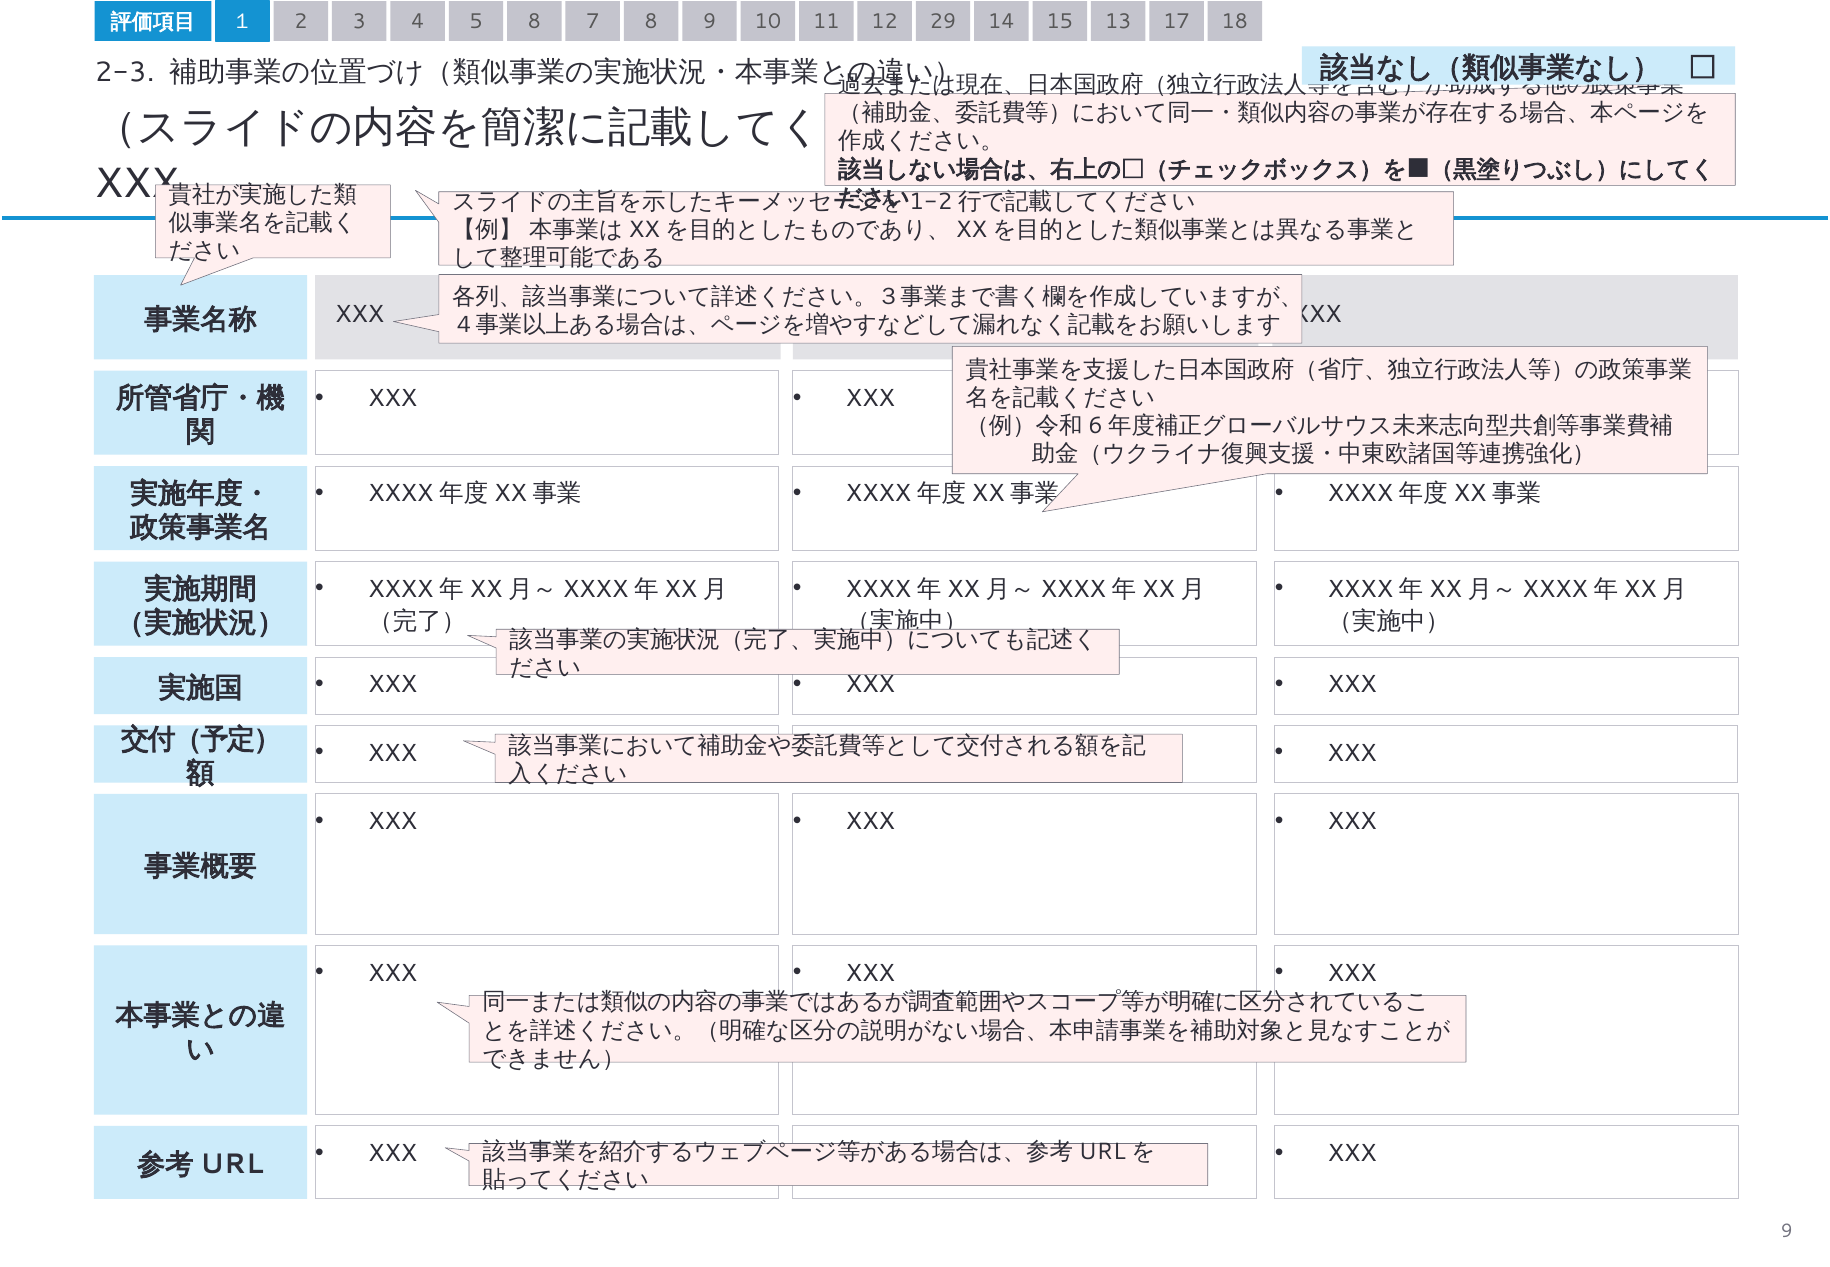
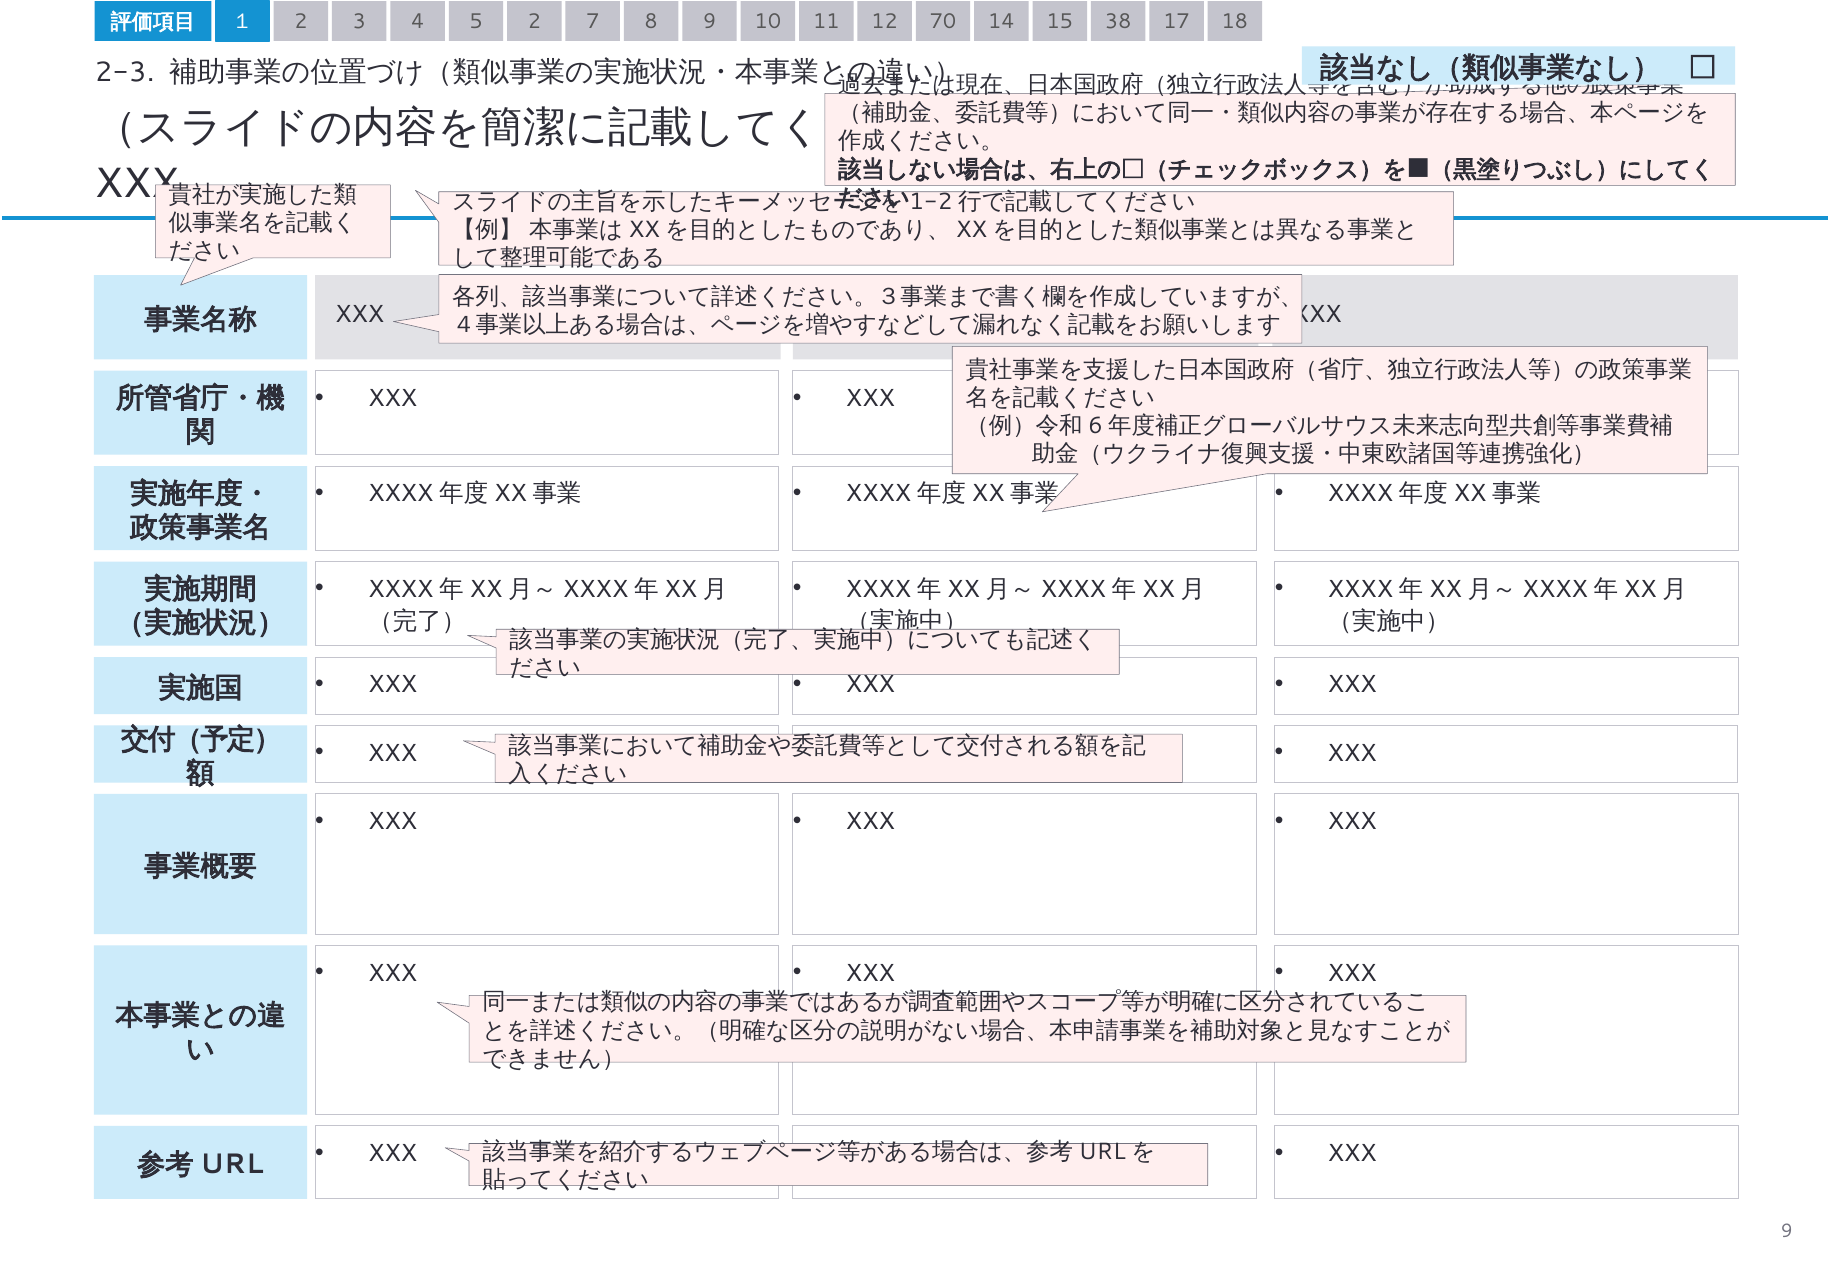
5 8: 8 -> 2
29: 29 -> 70
13: 13 -> 38
